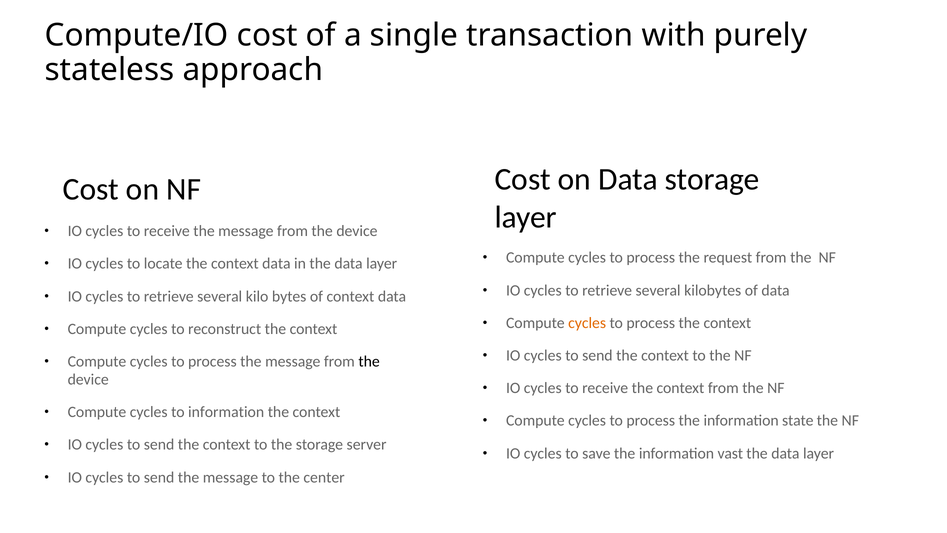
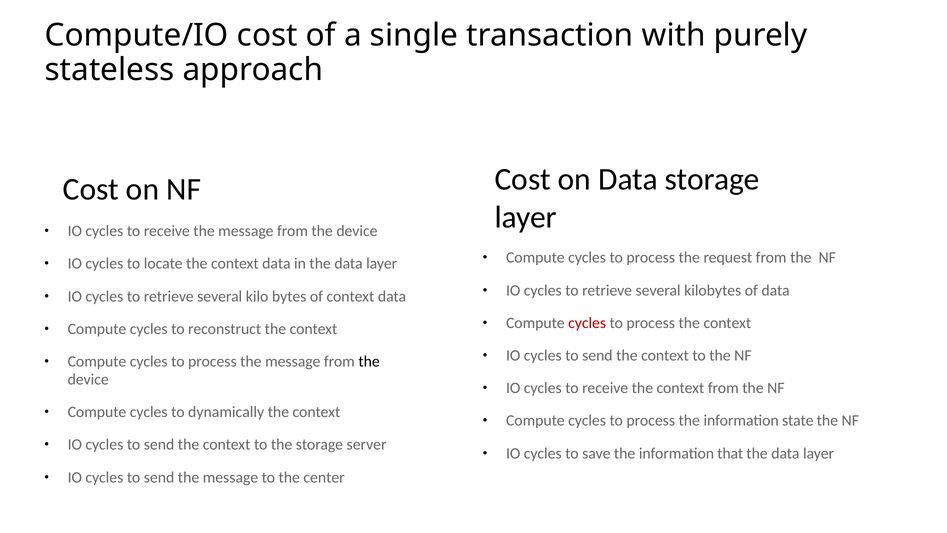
cycles at (587, 323) colour: orange -> red
to information: information -> dynamically
vast: vast -> that
